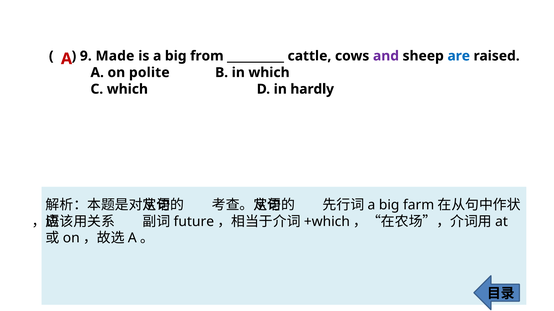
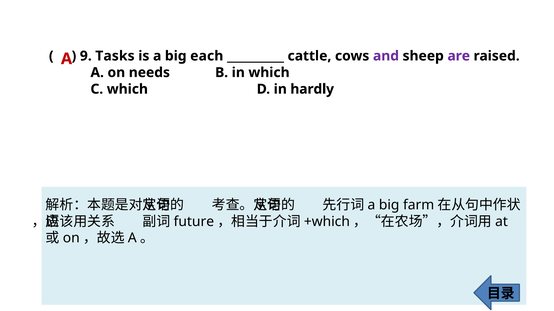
Made: Made -> Tasks
from: from -> each
are colour: blue -> purple
polite: polite -> needs
